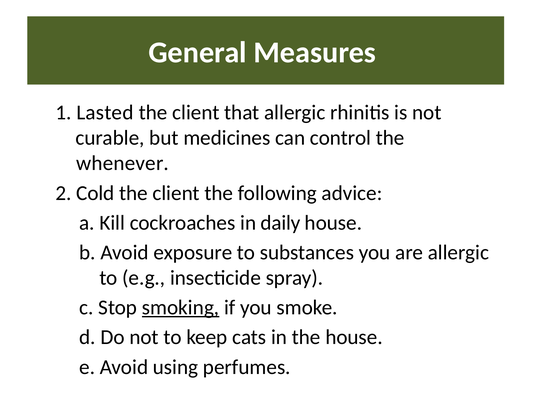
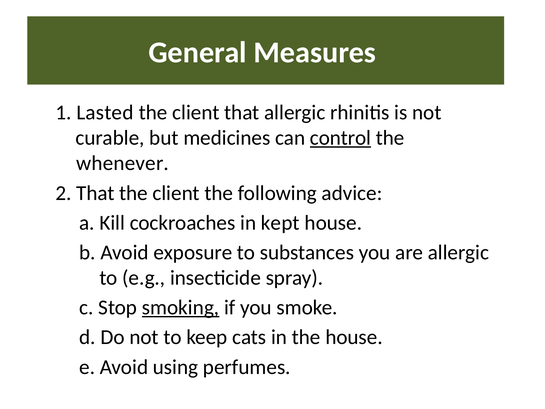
control underline: none -> present
2 Cold: Cold -> That
daily: daily -> kept
